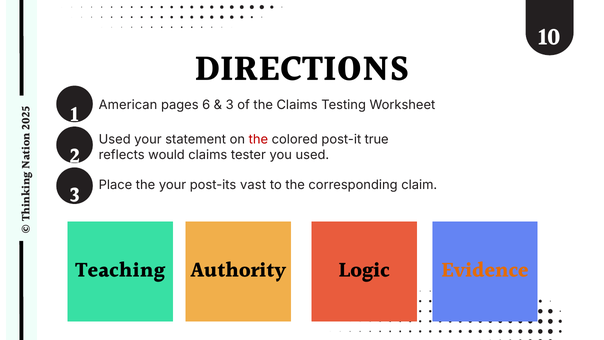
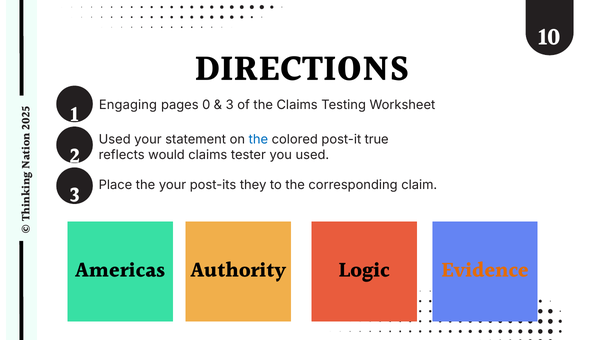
American: American -> Engaging
pages 6: 6 -> 0
the at (258, 139) colour: red -> blue
vast: vast -> they
Teaching: Teaching -> Americas
